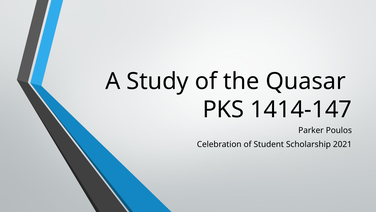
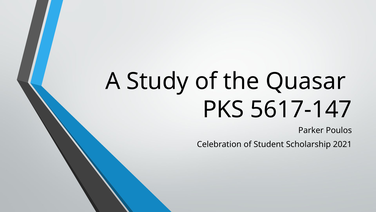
1414-147: 1414-147 -> 5617-147
